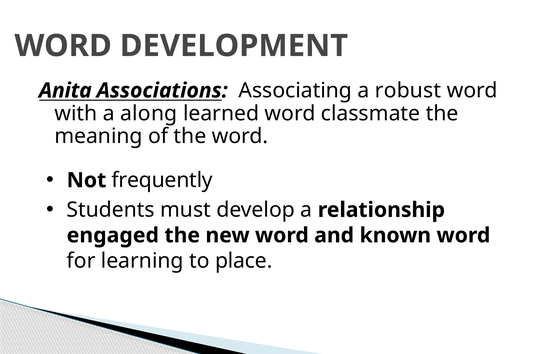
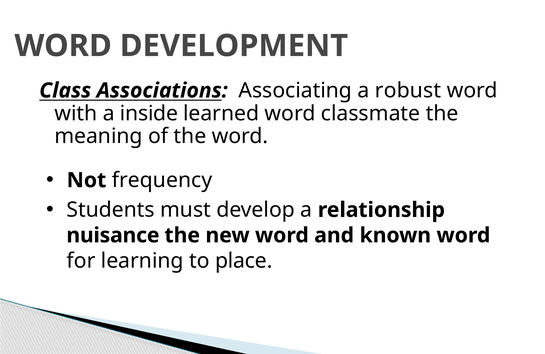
Anita: Anita -> Class
along: along -> inside
frequently: frequently -> frequency
engaged: engaged -> nuisance
